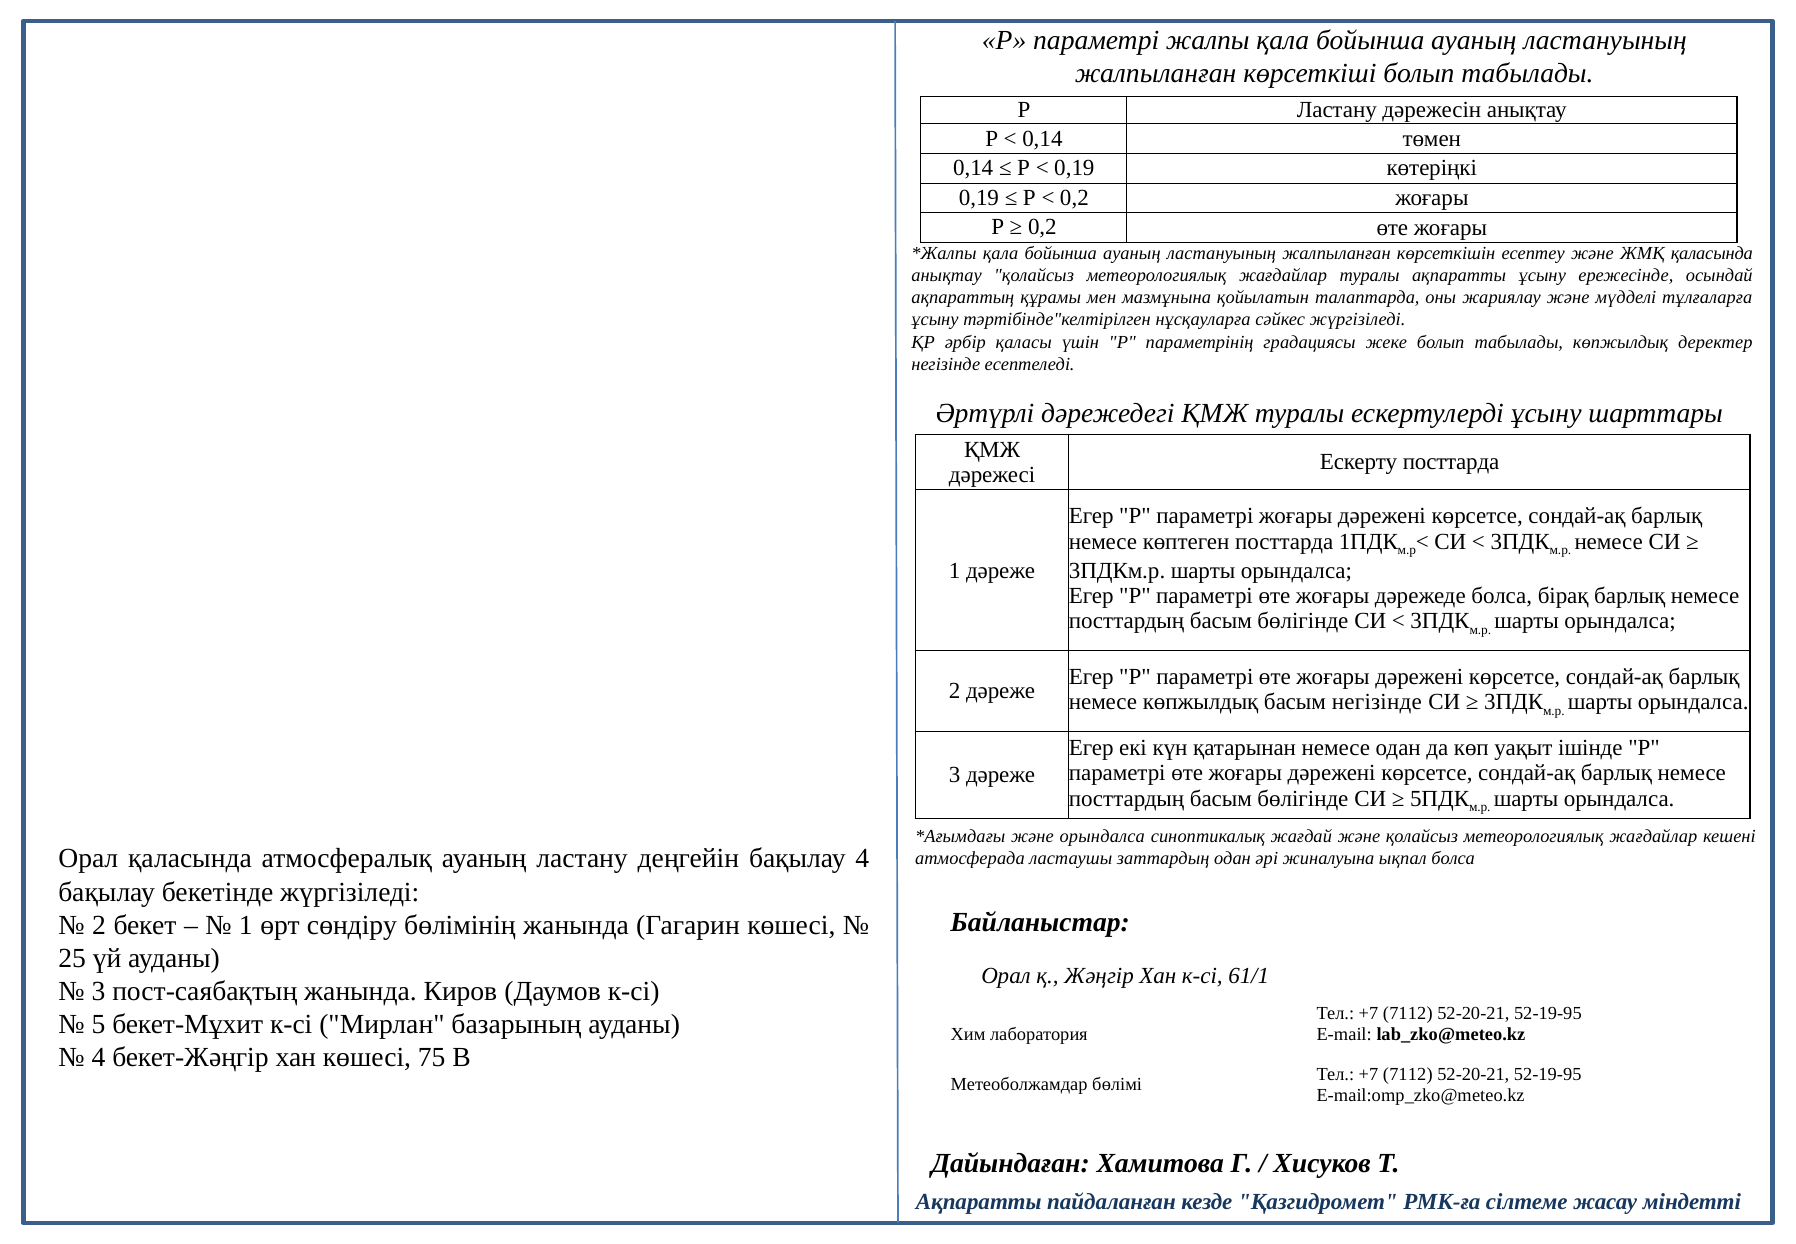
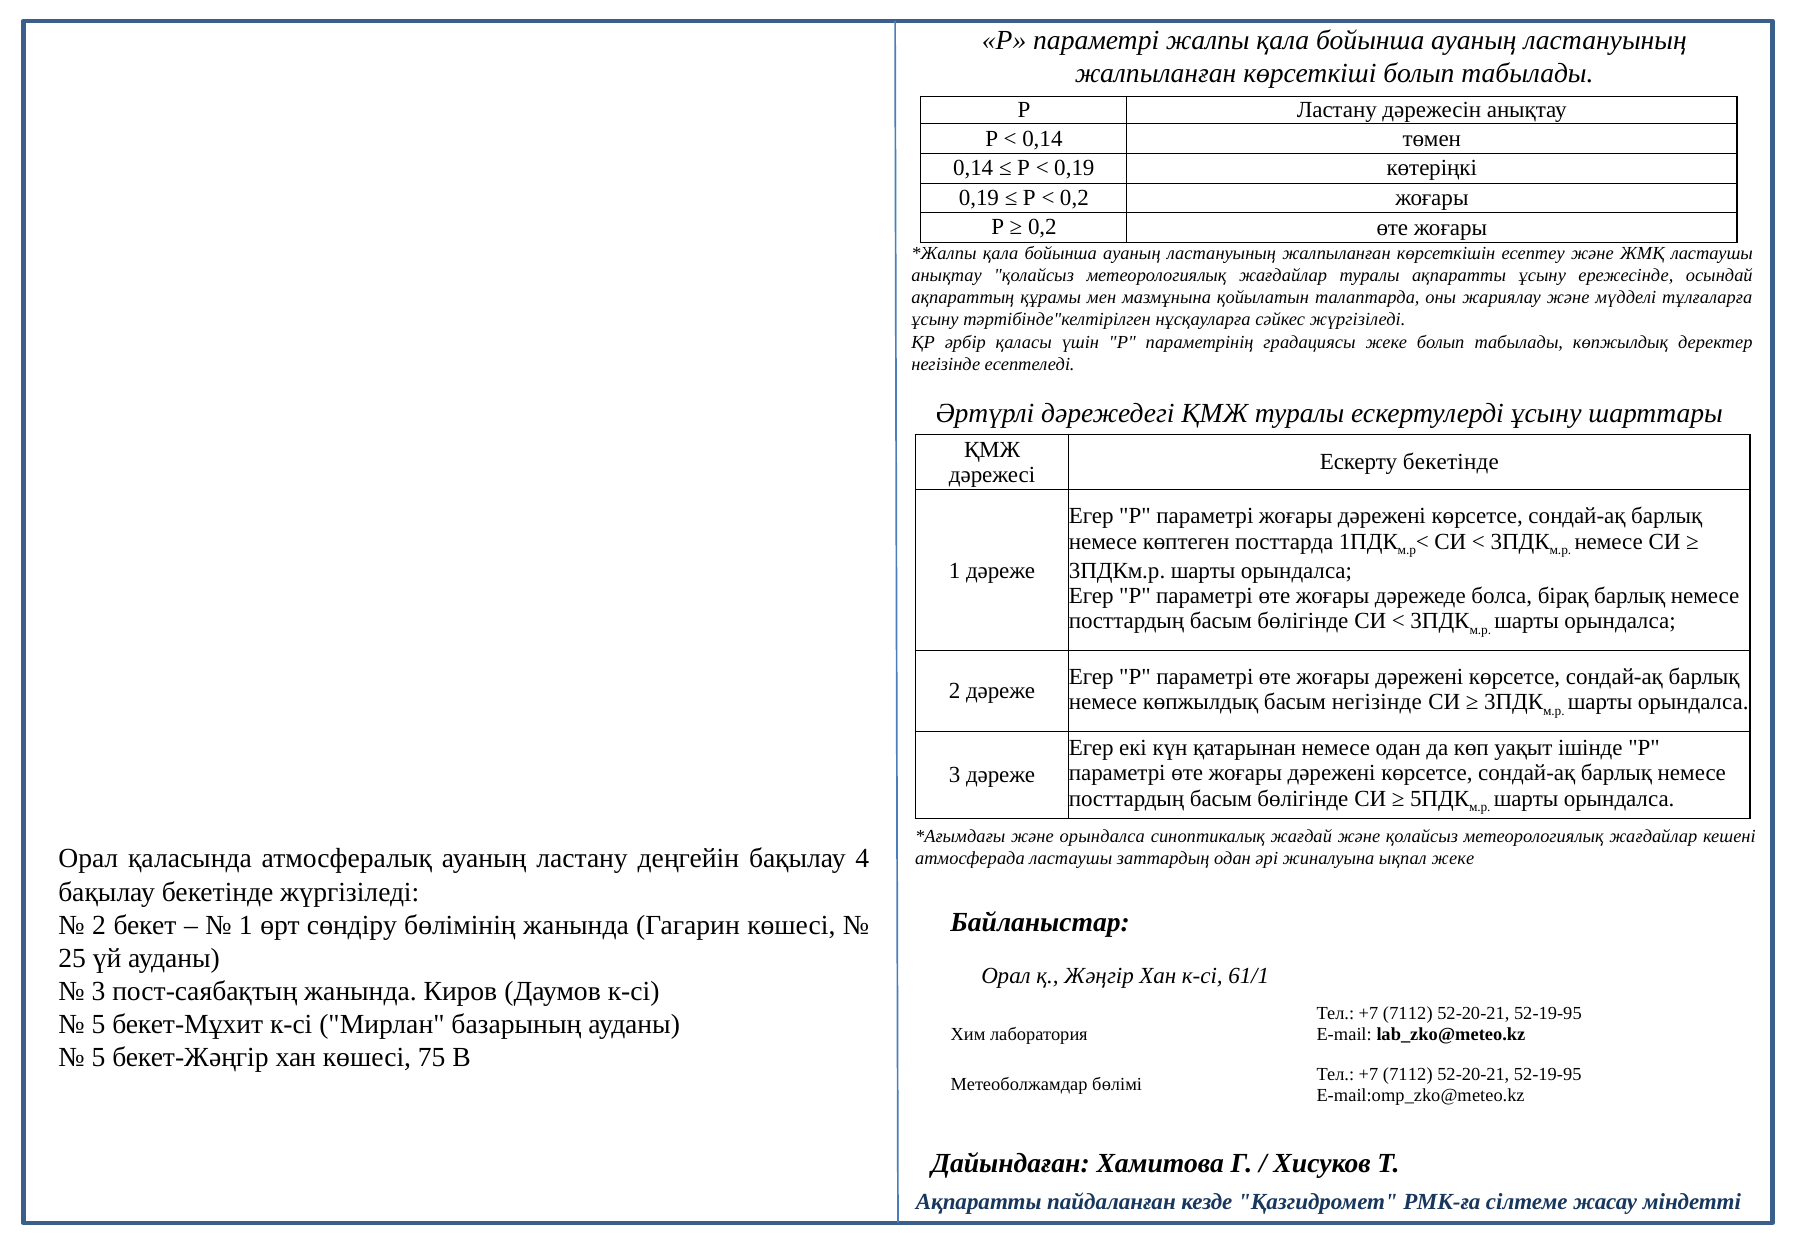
ЖМҚ қаласында: қаласында -> ластаушы
Ескерту посттарда: посттарда -> бекетінде
ықпал болса: болса -> жеке
4 at (98, 1057): 4 -> 5
